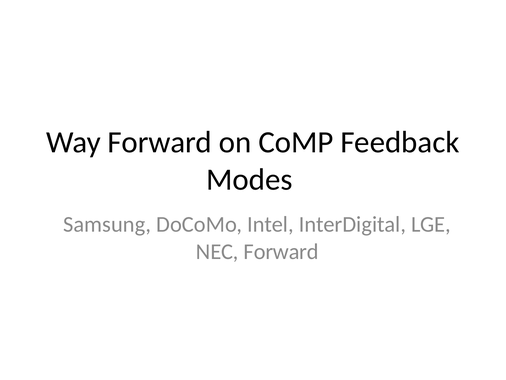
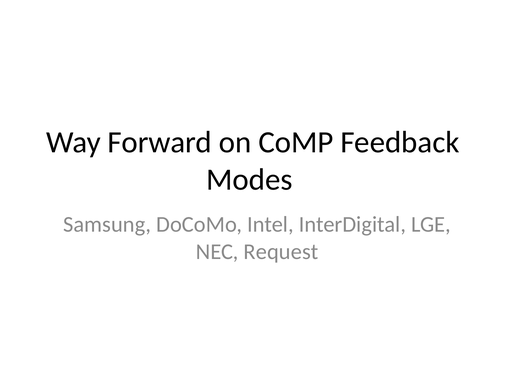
NEC Forward: Forward -> Request
